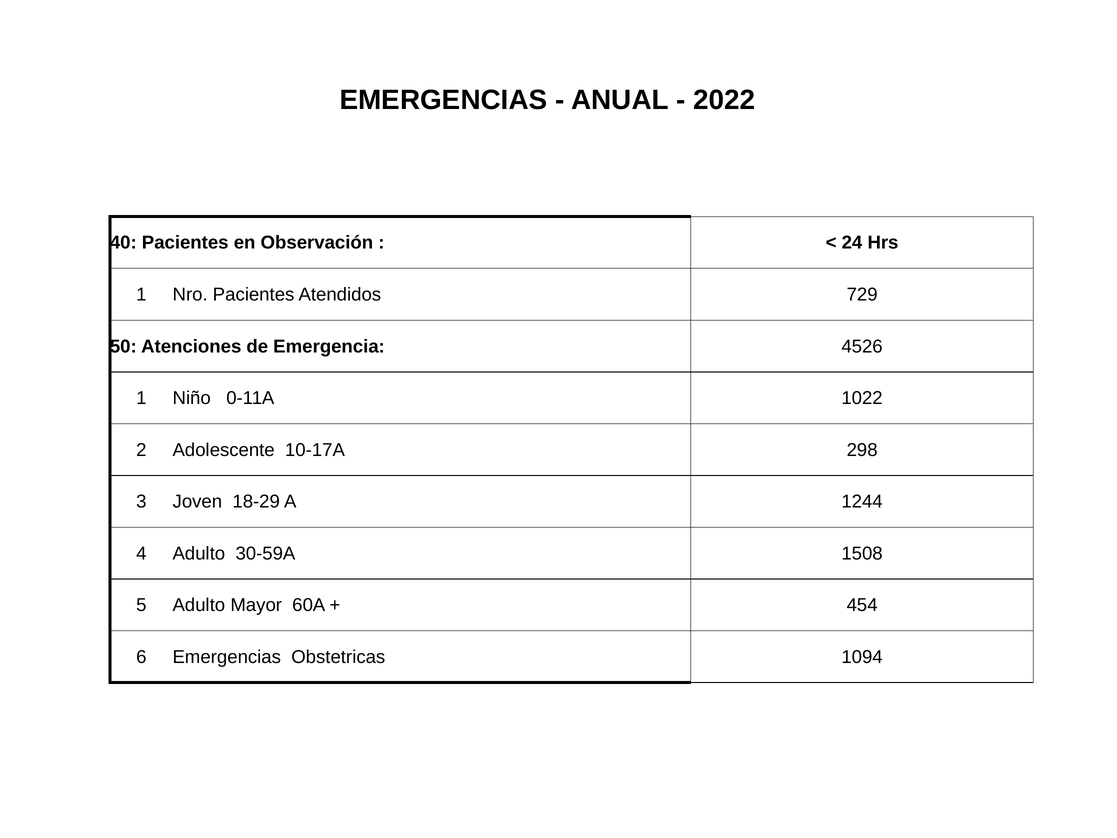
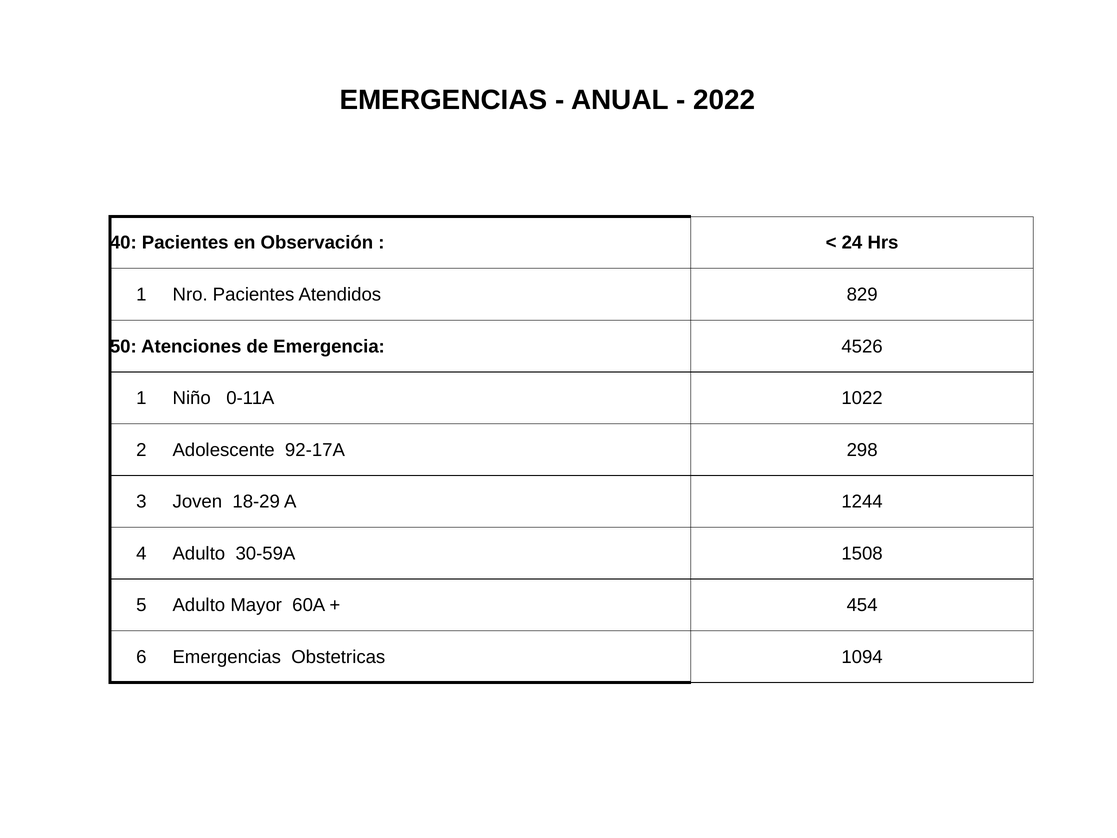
729: 729 -> 829
10-17A: 10-17A -> 92-17A
